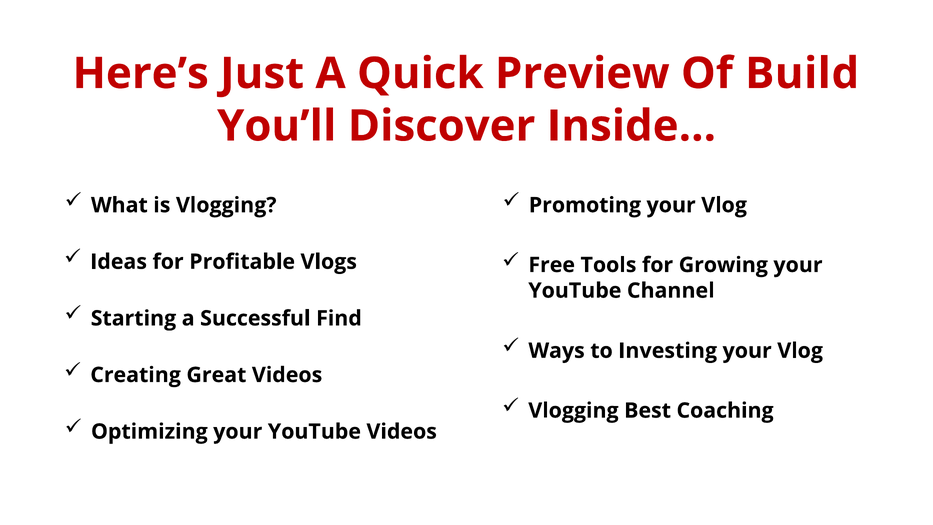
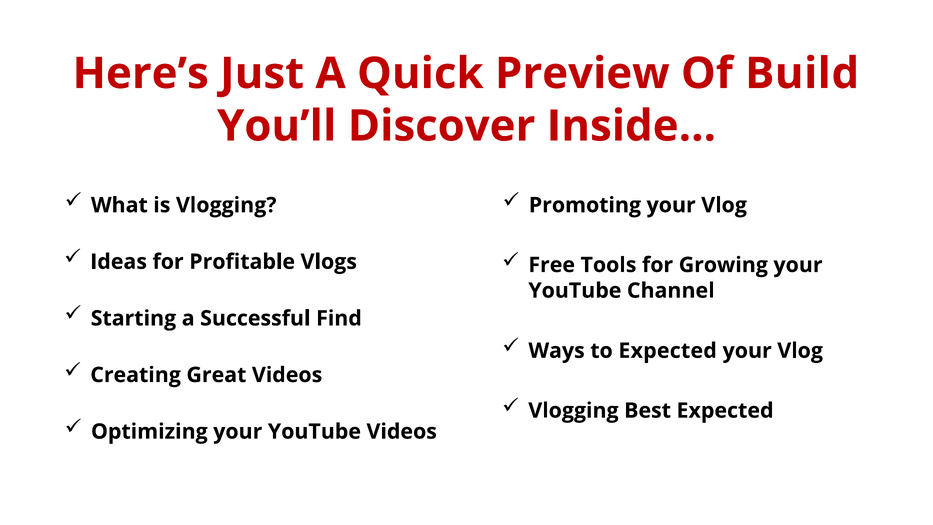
to Investing: Investing -> Expected
Best Coaching: Coaching -> Expected
